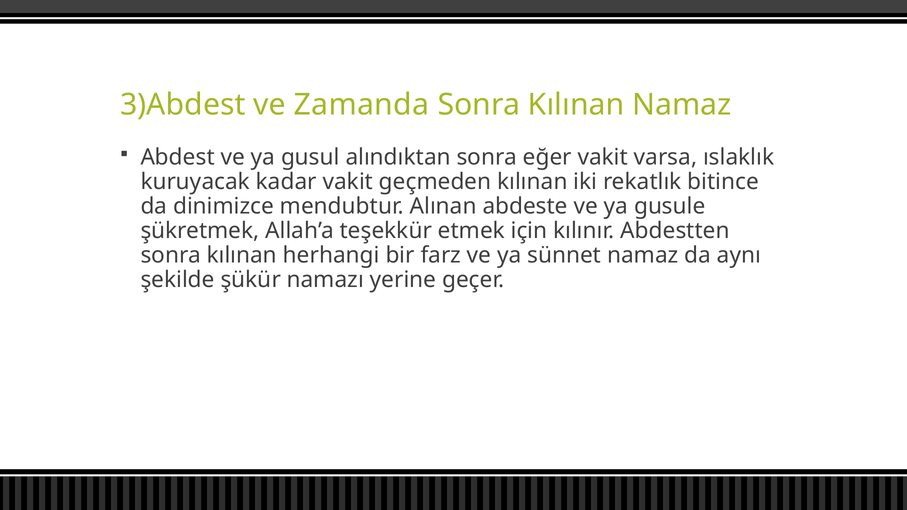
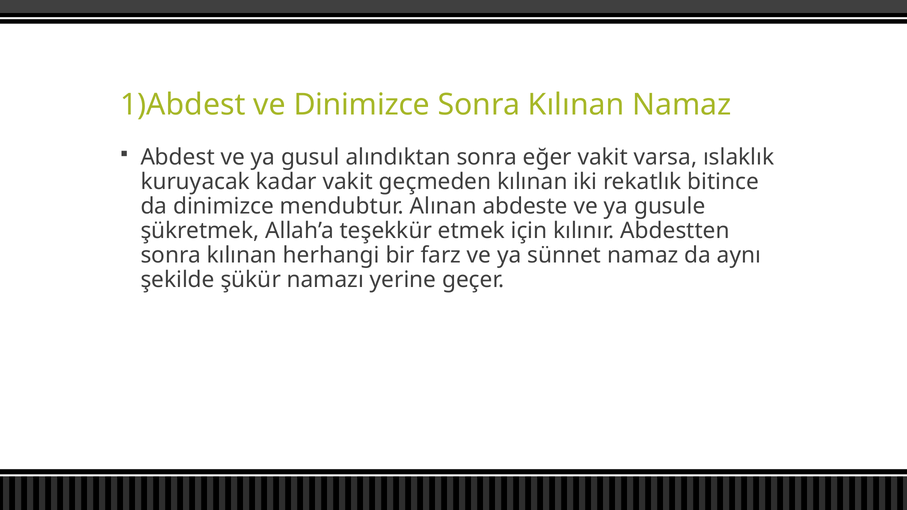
3)Abdest: 3)Abdest -> 1)Abdest
ve Zamanda: Zamanda -> Dinimizce
